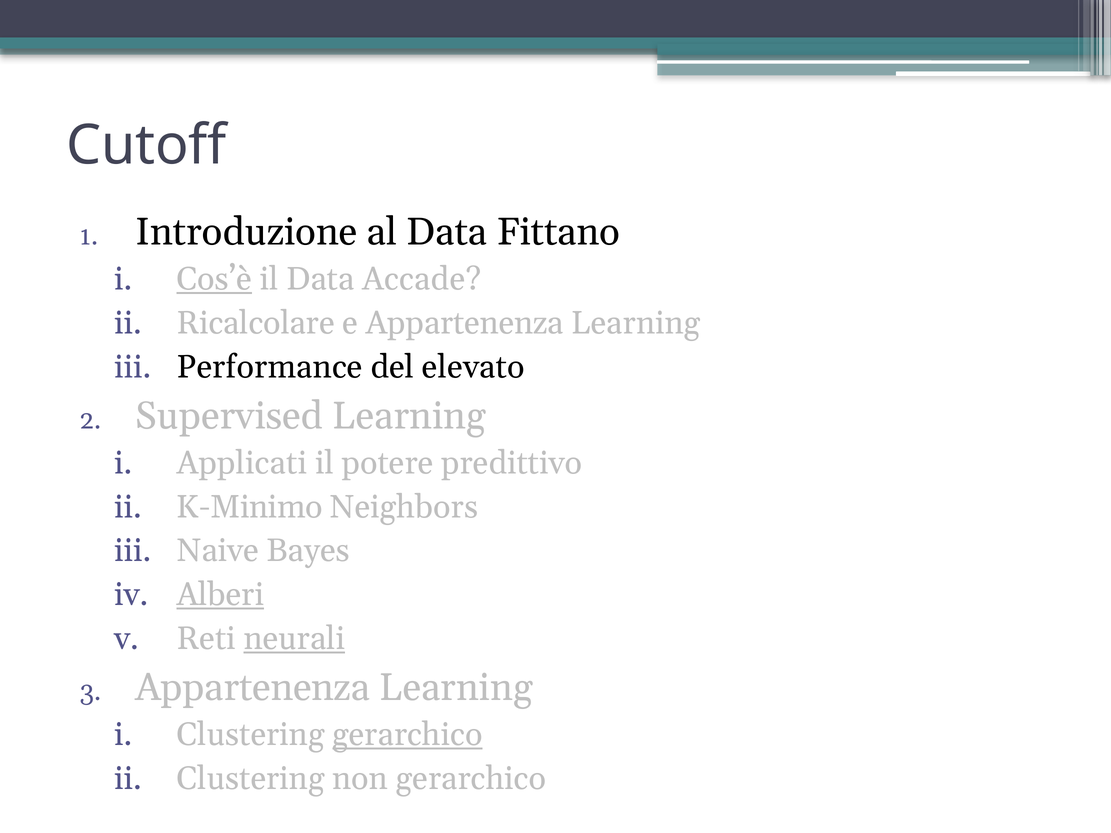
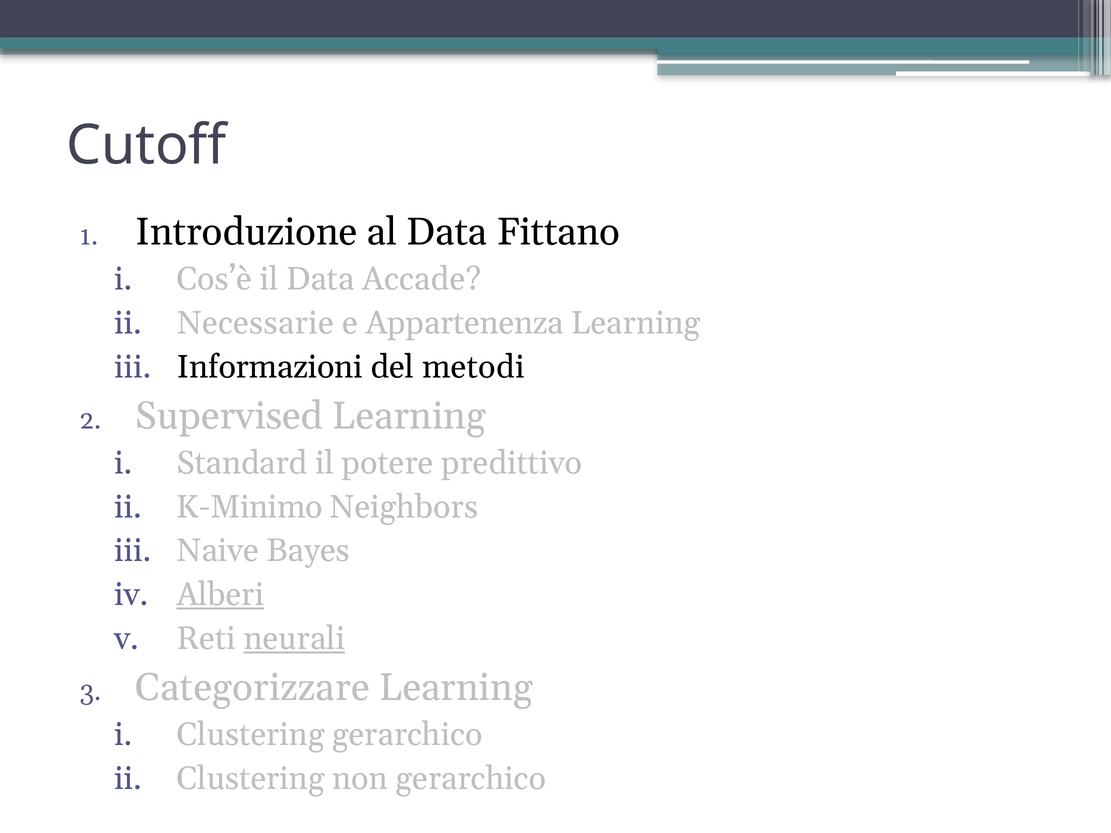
Cos’è underline: present -> none
Ricalcolare: Ricalcolare -> Necessarie
Performance: Performance -> Informazioni
elevato: elevato -> metodi
Applicati: Applicati -> Standard
Appartenenza at (253, 688): Appartenenza -> Categorizzare
gerarchico at (407, 735) underline: present -> none
